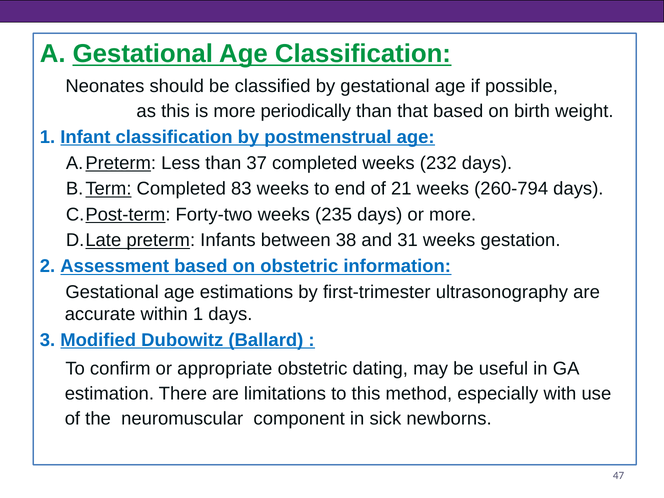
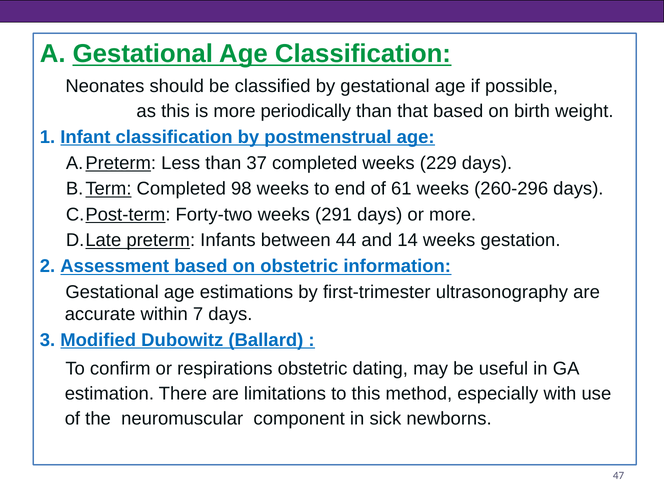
232: 232 -> 229
83: 83 -> 98
21: 21 -> 61
260-794: 260-794 -> 260-296
235: 235 -> 291
38: 38 -> 44
31: 31 -> 14
within 1: 1 -> 7
appropriate: appropriate -> respirations
